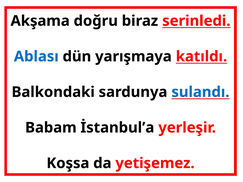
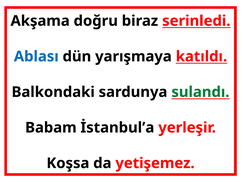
sulandı colour: blue -> green
